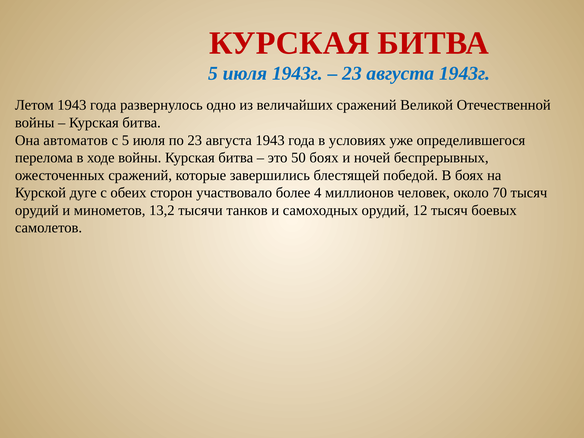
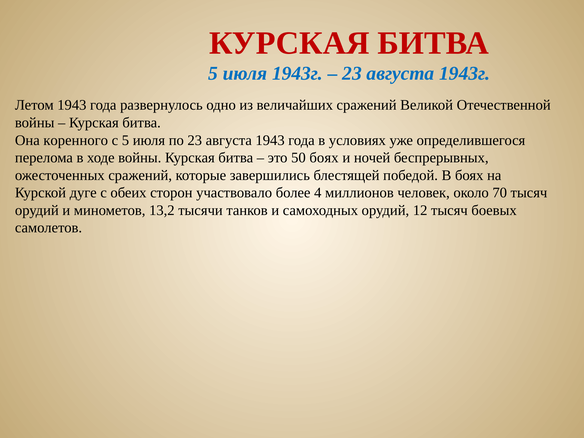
автоматов: автоматов -> коренного
